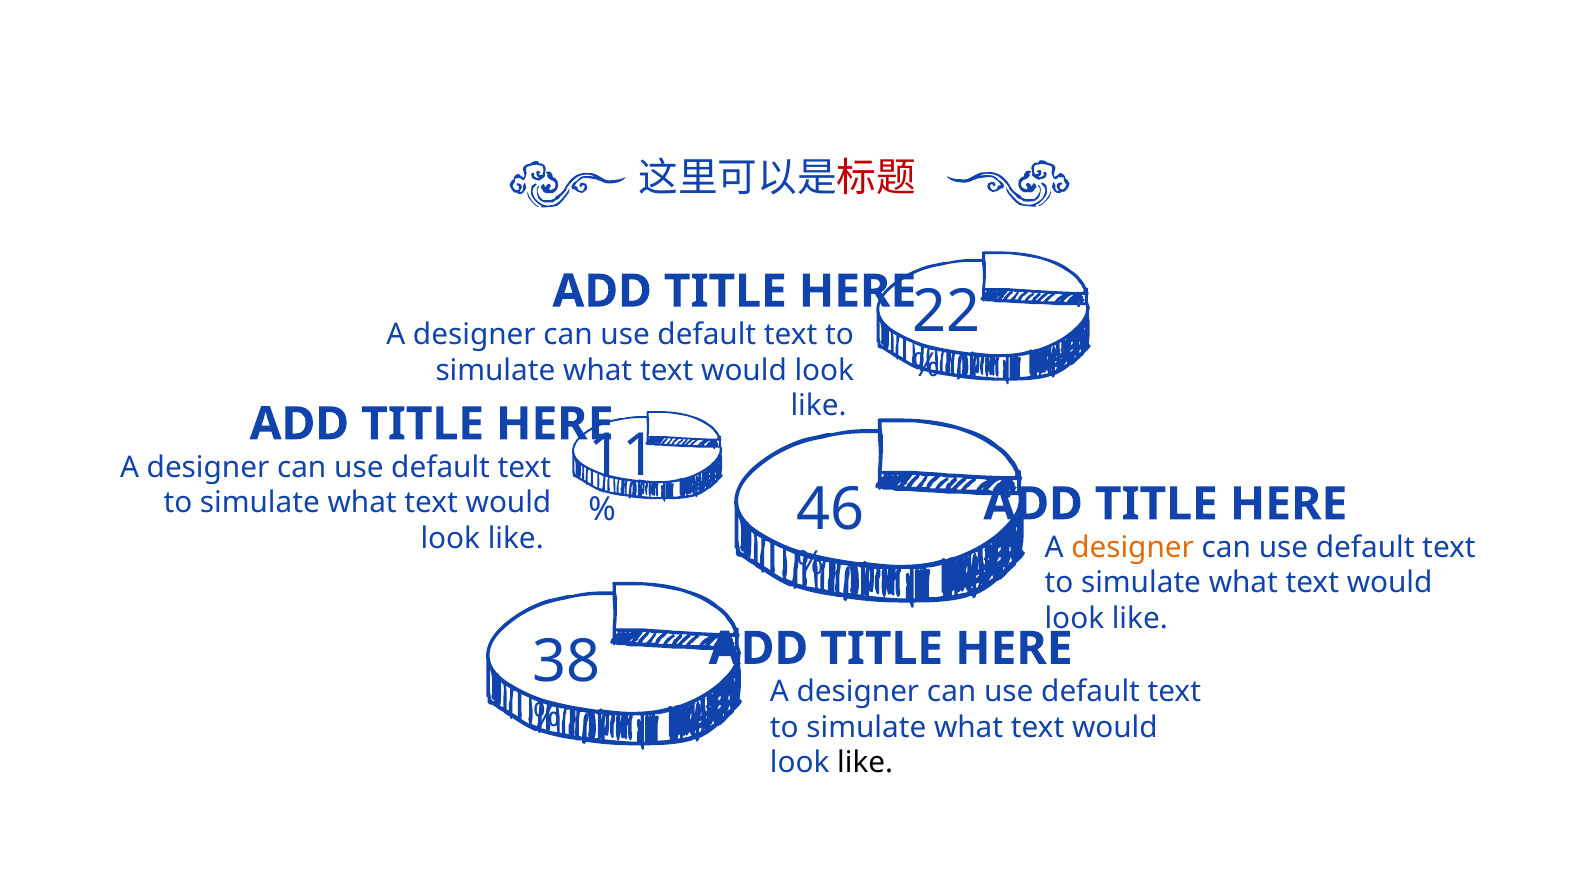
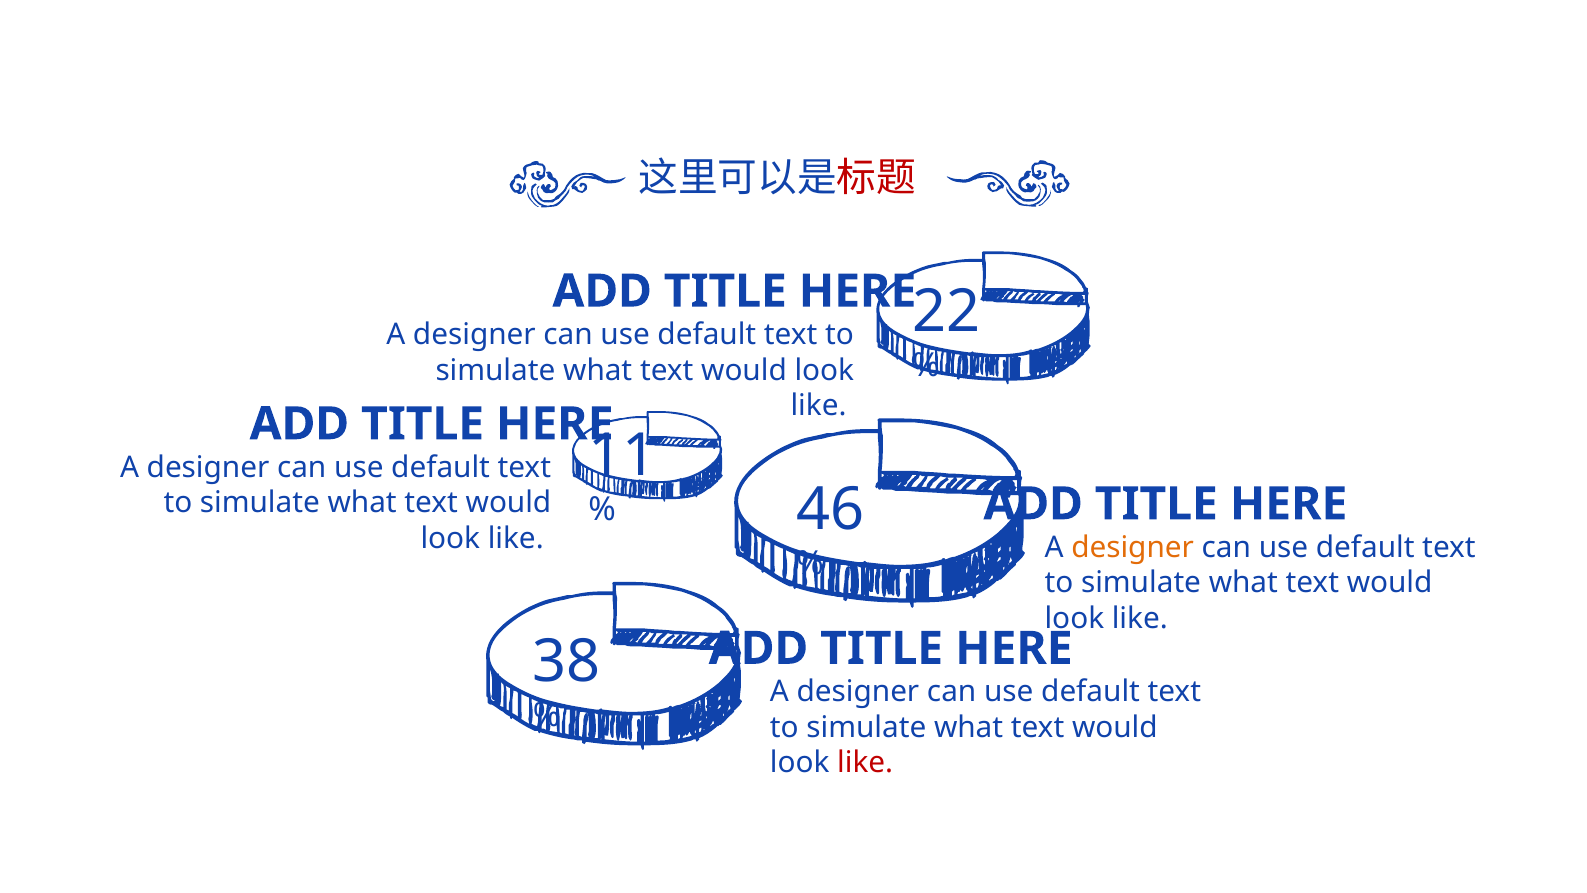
like at (865, 763) colour: black -> red
